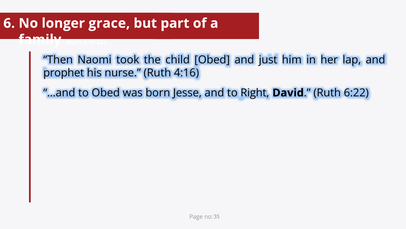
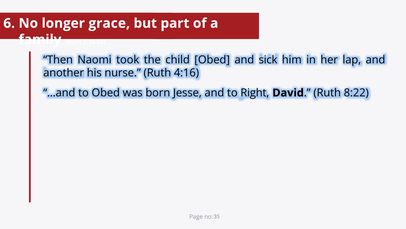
just: just -> sick
prophet: prophet -> another
6:22: 6:22 -> 8:22
